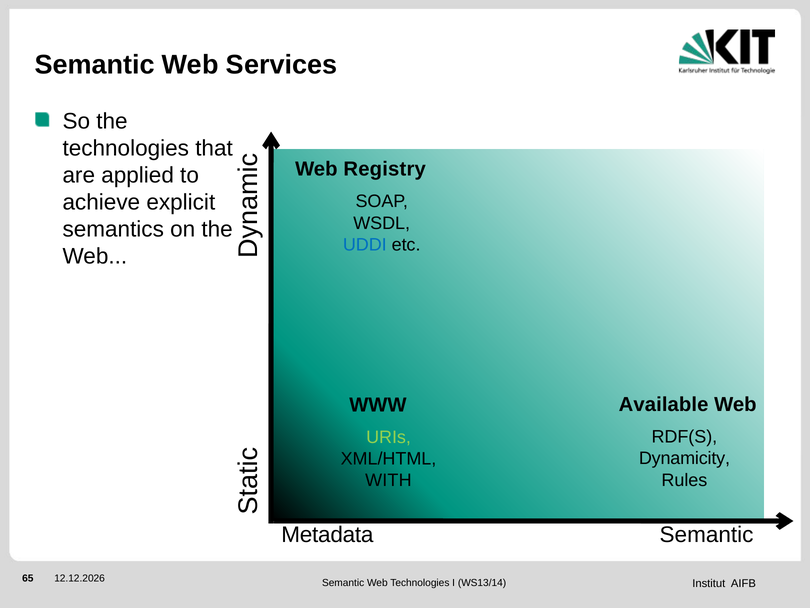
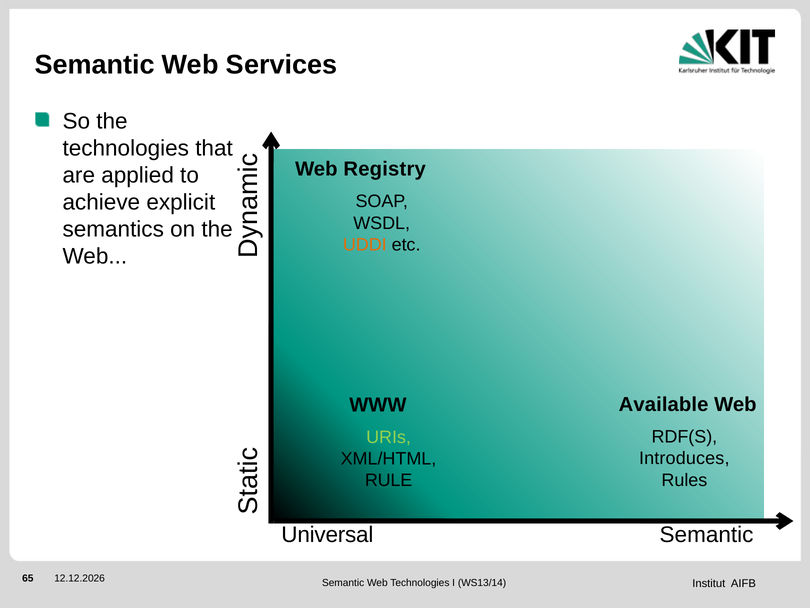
UDDI colour: blue -> orange
Dynamicity: Dynamicity -> Introduces
WITH: WITH -> RULE
Metadata: Metadata -> Universal
